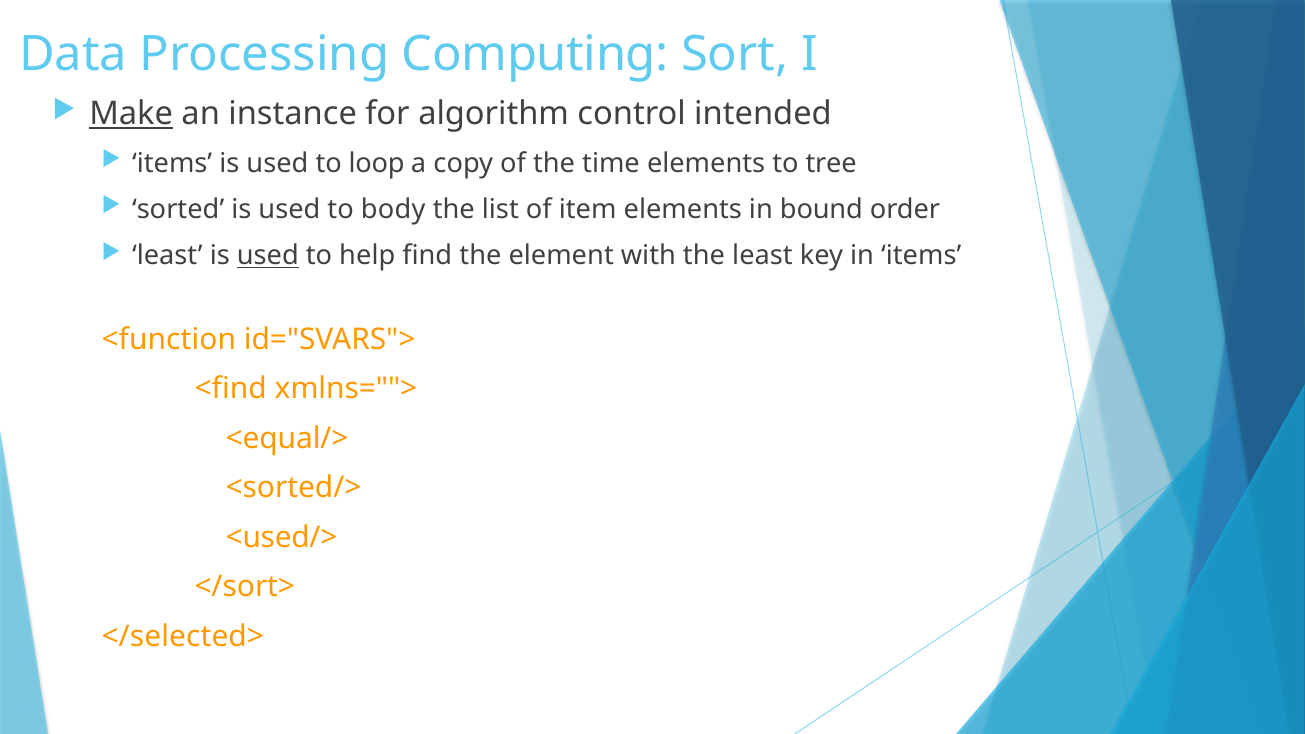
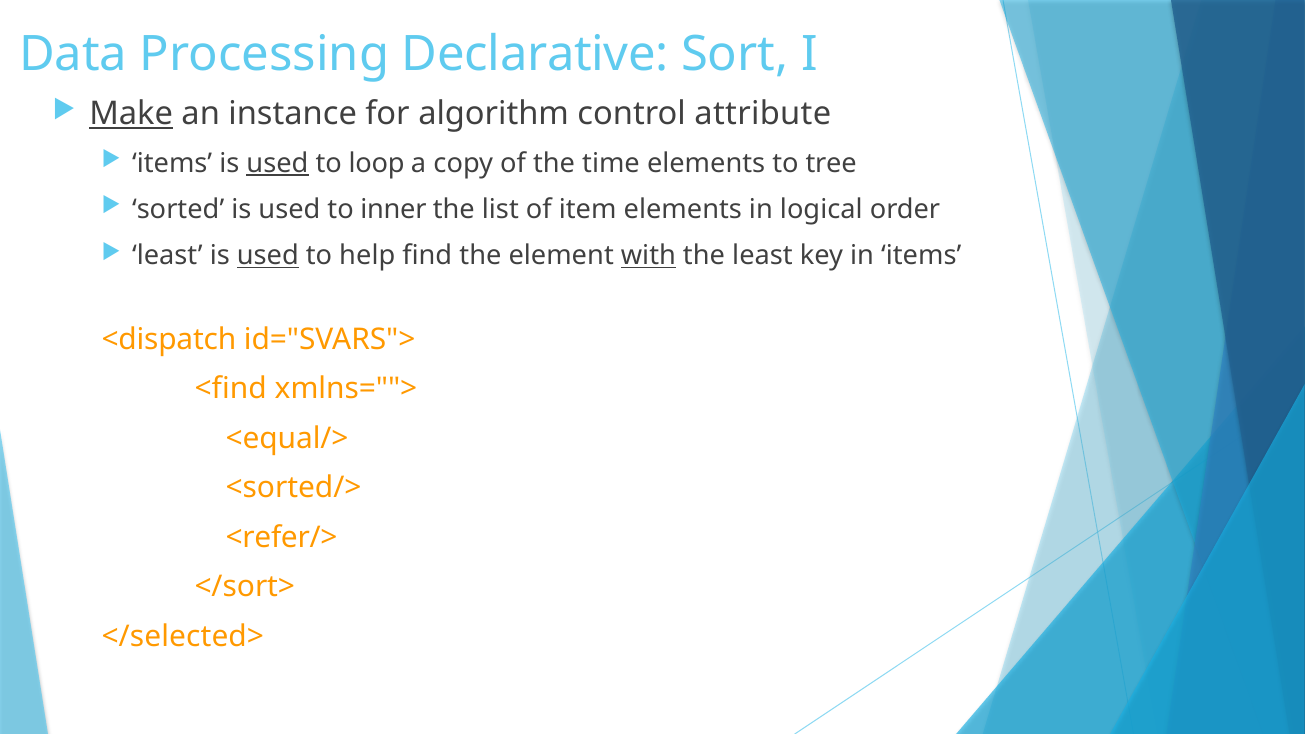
Computing: Computing -> Declarative
intended: intended -> attribute
used at (277, 163) underline: none -> present
body: body -> inner
bound: bound -> logical
with underline: none -> present
<function: <function -> <dispatch
<used/>: <used/> -> <refer/>
